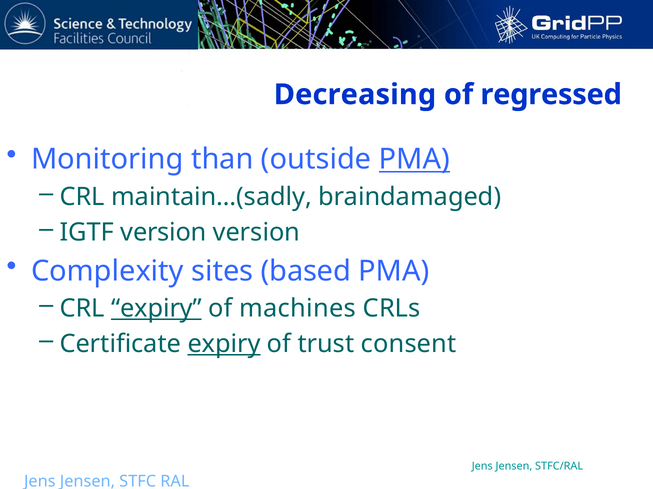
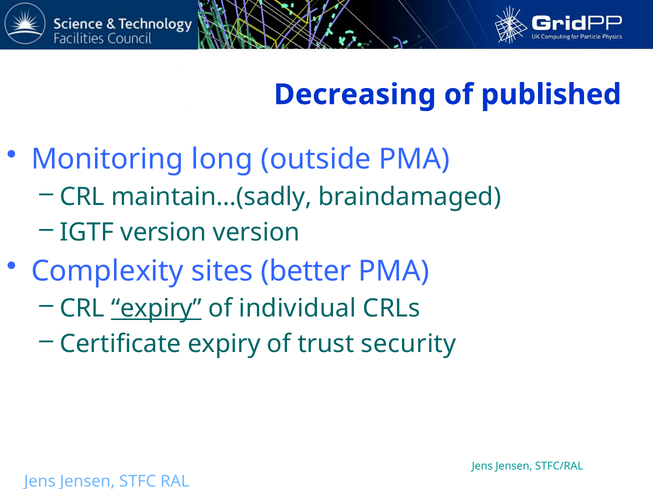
regressed: regressed -> published
than: than -> long
PMA at (414, 160) underline: present -> none
based: based -> better
machines: machines -> individual
expiry at (224, 344) underline: present -> none
consent: consent -> security
